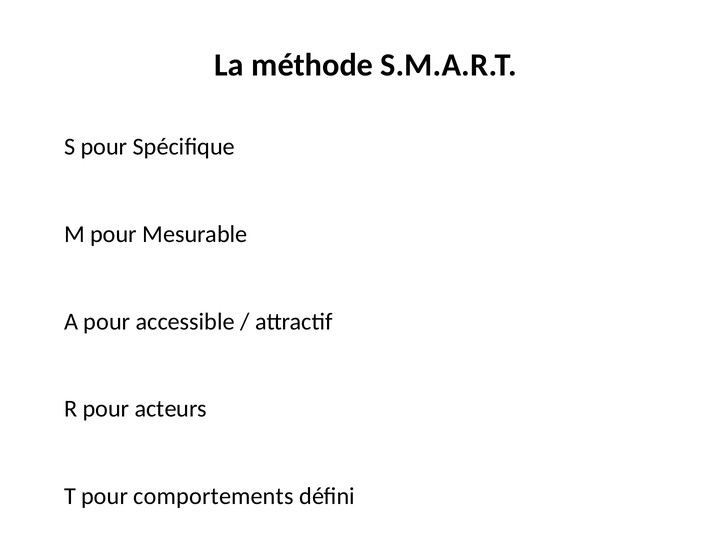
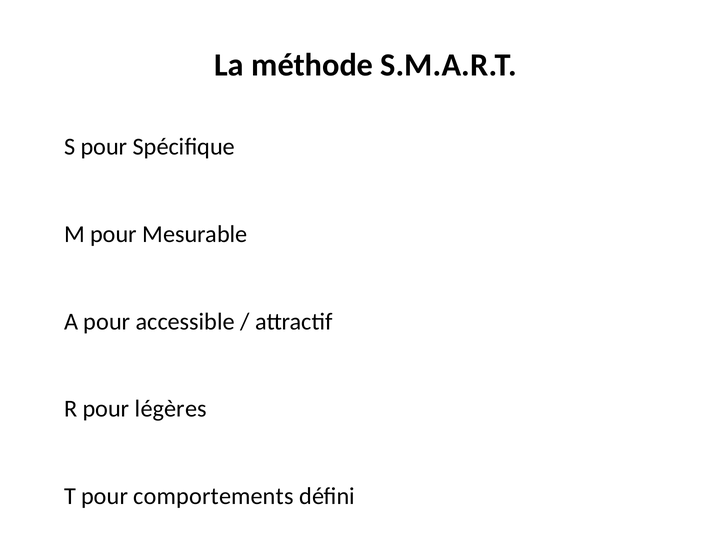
acteurs: acteurs -> légères
